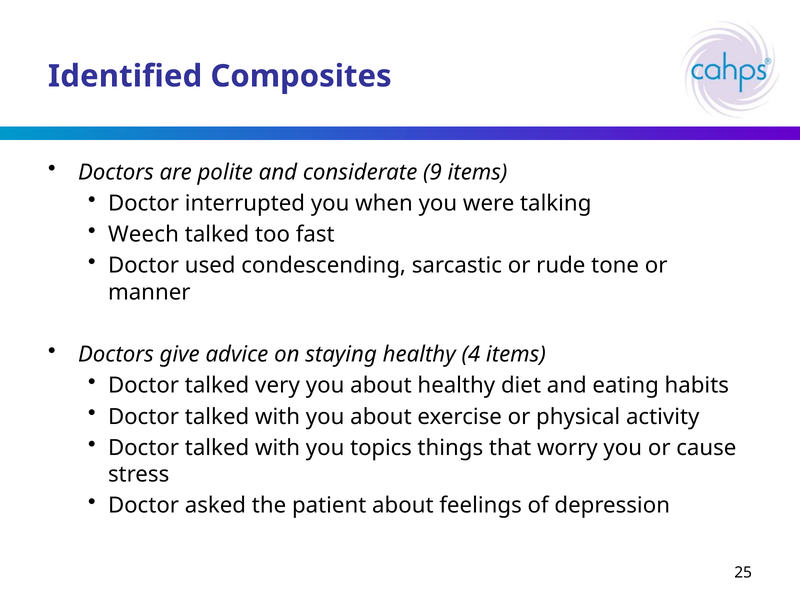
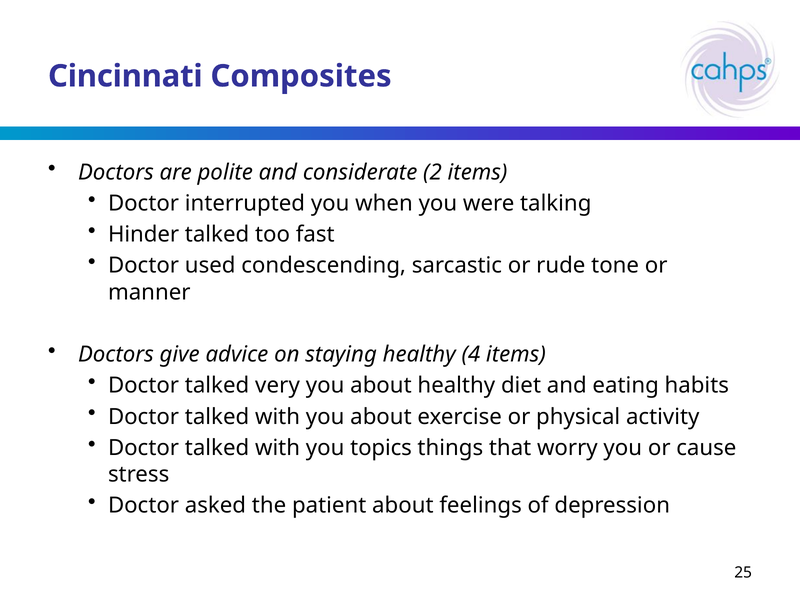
Identified: Identified -> Cincinnati
9: 9 -> 2
Weech: Weech -> Hinder
